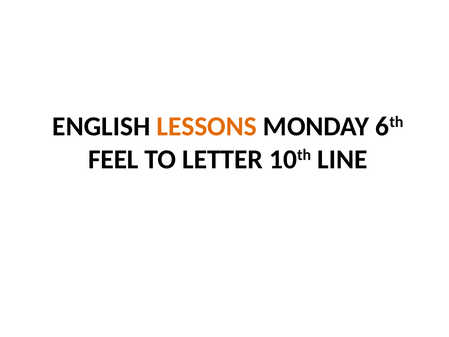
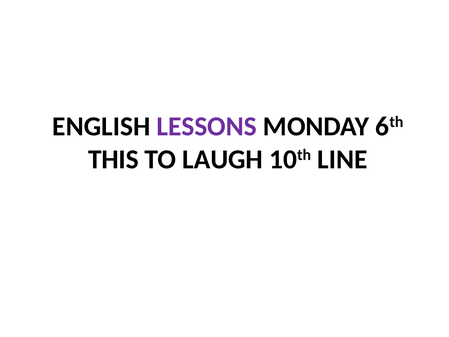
LESSONS colour: orange -> purple
FEEL: FEEL -> THIS
LETTER: LETTER -> LAUGH
